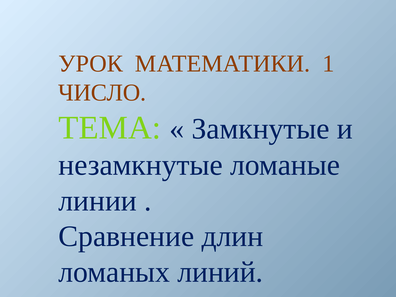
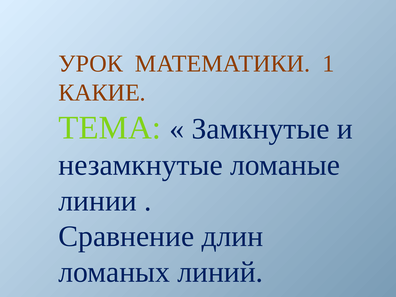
ЧИСЛО: ЧИСЛО -> КАКИЕ
